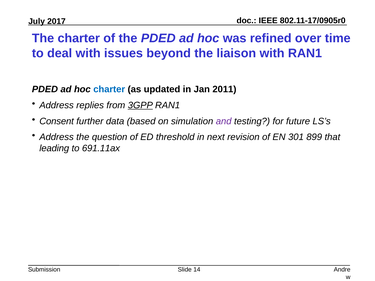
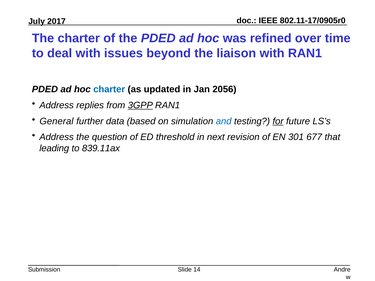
2011: 2011 -> 2056
Consent: Consent -> General
and colour: purple -> blue
for underline: none -> present
899: 899 -> 677
691.11ax: 691.11ax -> 839.11ax
